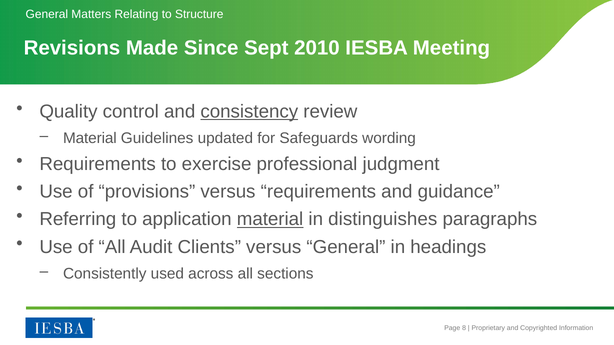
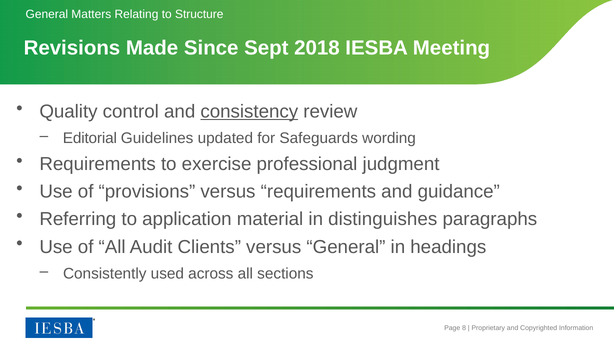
2010: 2010 -> 2018
Material at (90, 138): Material -> Editorial
material at (270, 220) underline: present -> none
